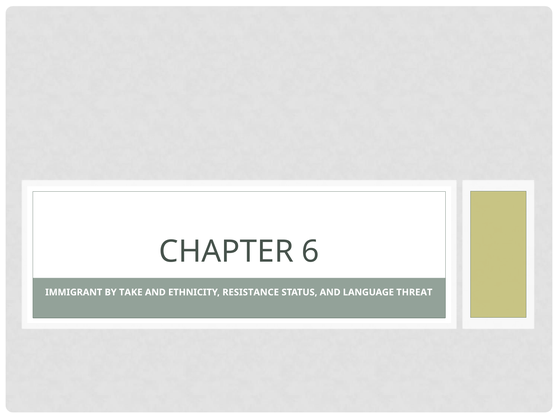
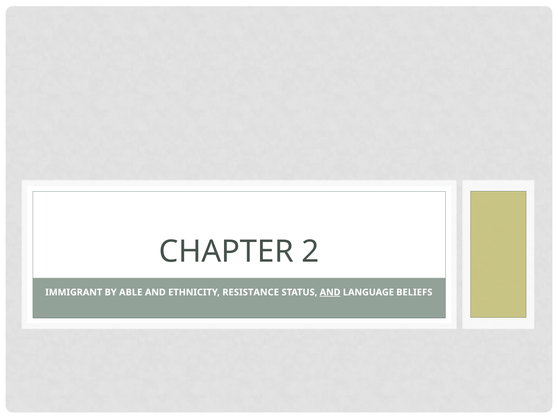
6: 6 -> 2
TAKE: TAKE -> ABLE
AND at (330, 293) underline: none -> present
THREAT: THREAT -> BELIEFS
